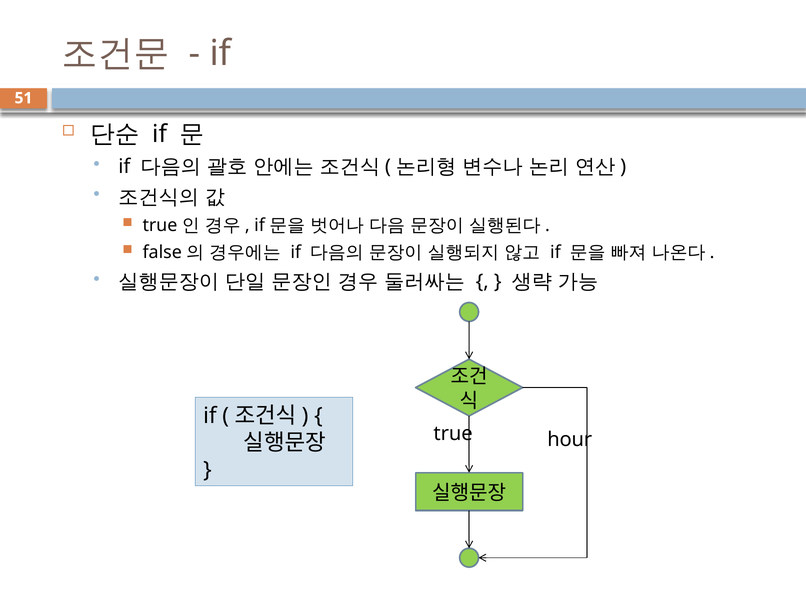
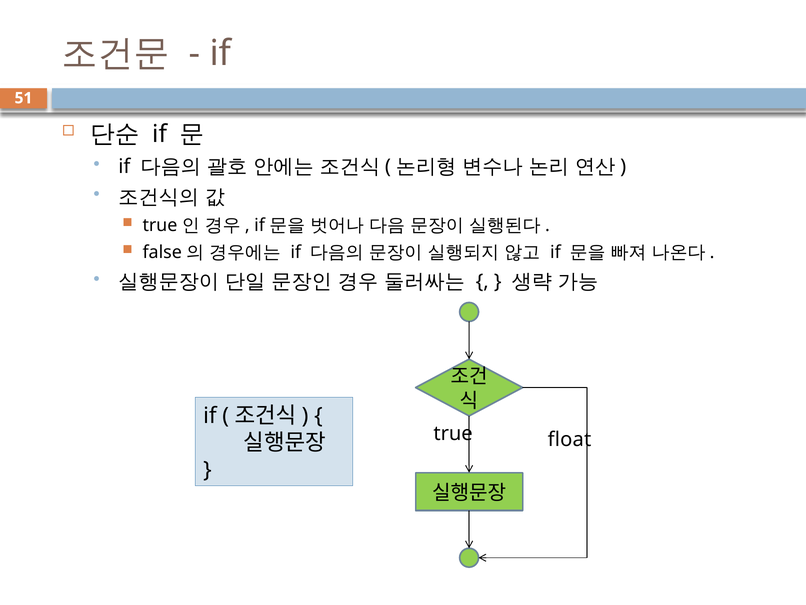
hour: hour -> float
